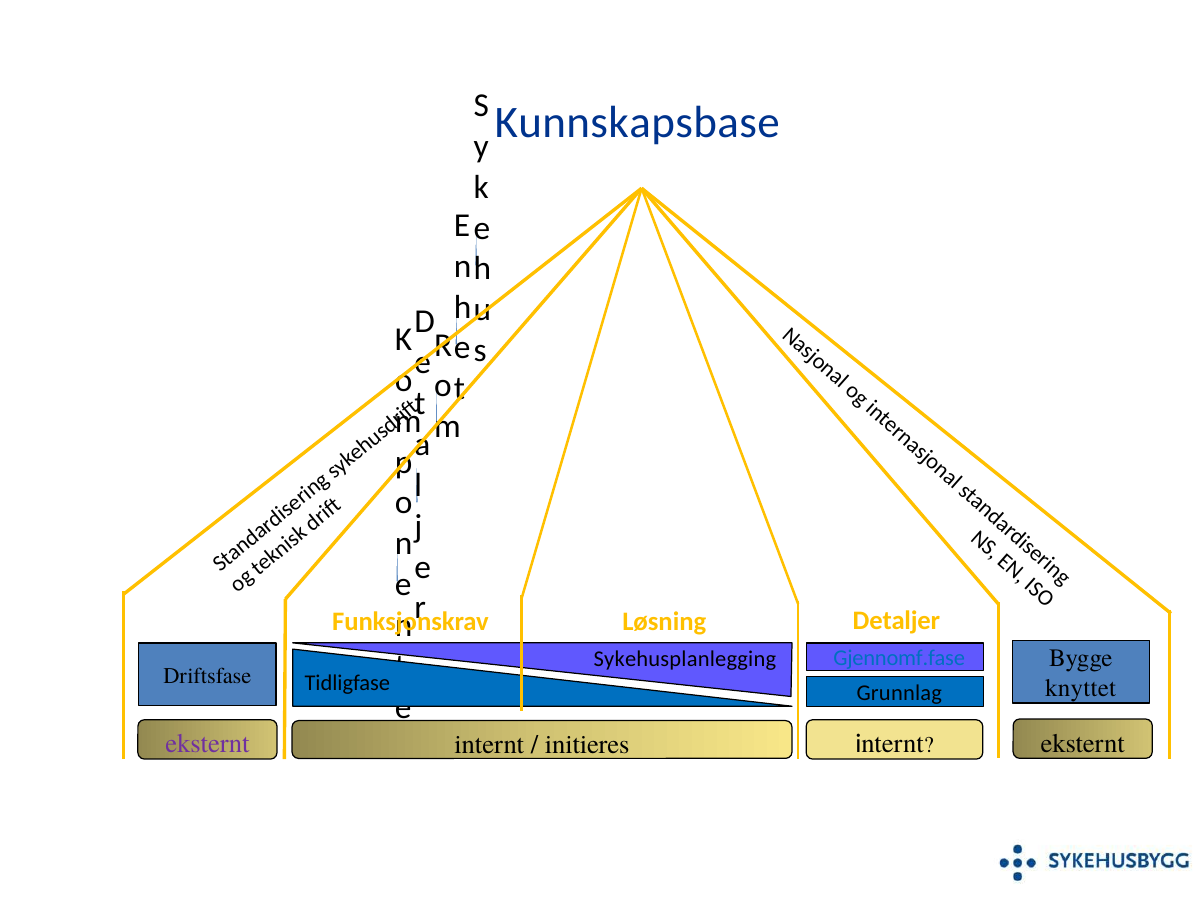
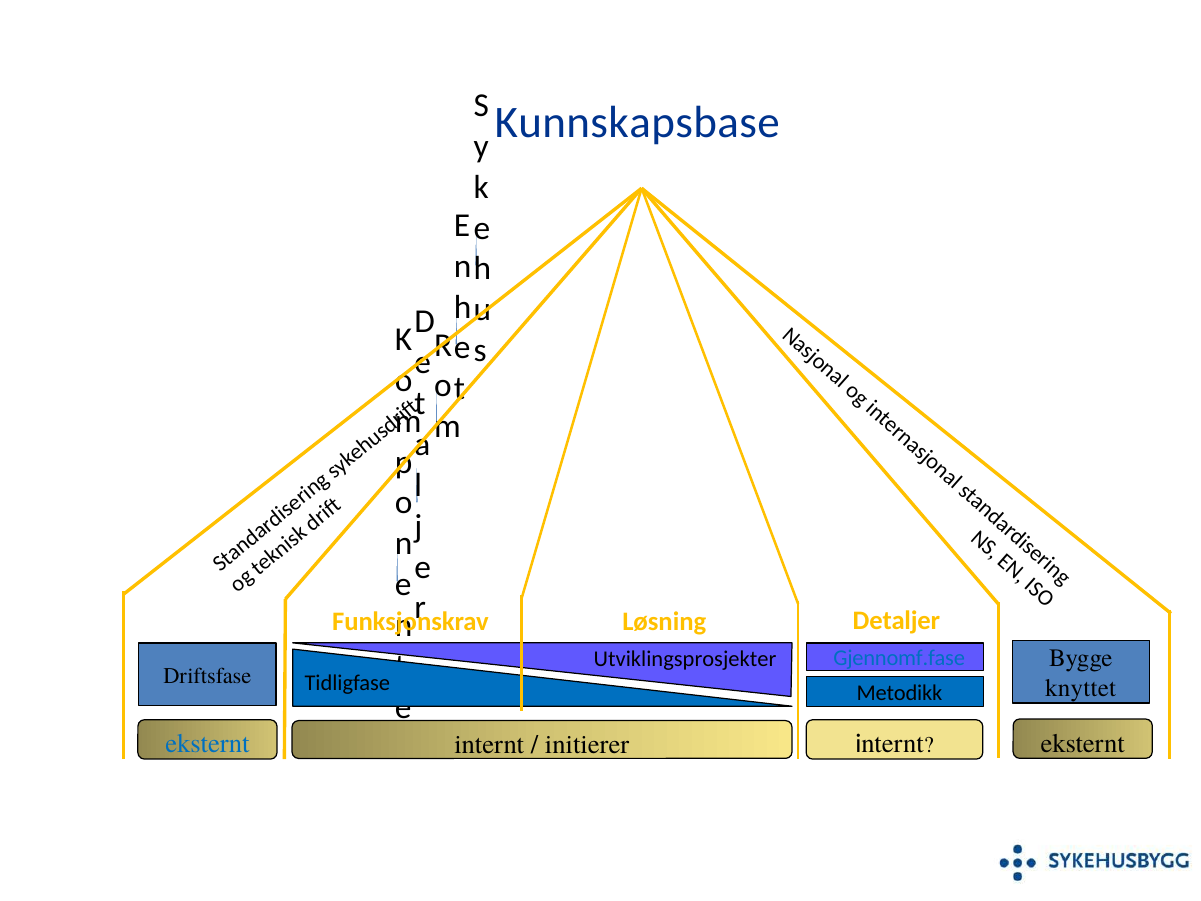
Sykehusplanlegging: Sykehusplanlegging -> Utviklingsprosjekter
Grunnlag: Grunnlag -> Metodikk
eksternt at (207, 744) colour: purple -> blue
initieres: initieres -> initierer
